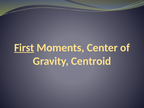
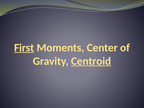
Centroid underline: none -> present
